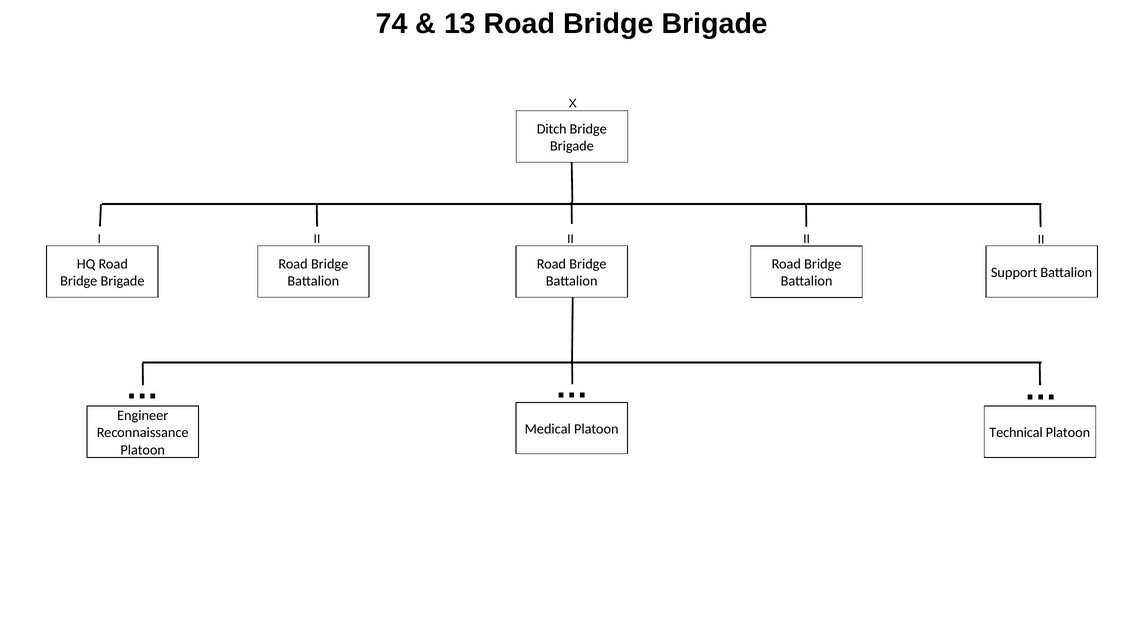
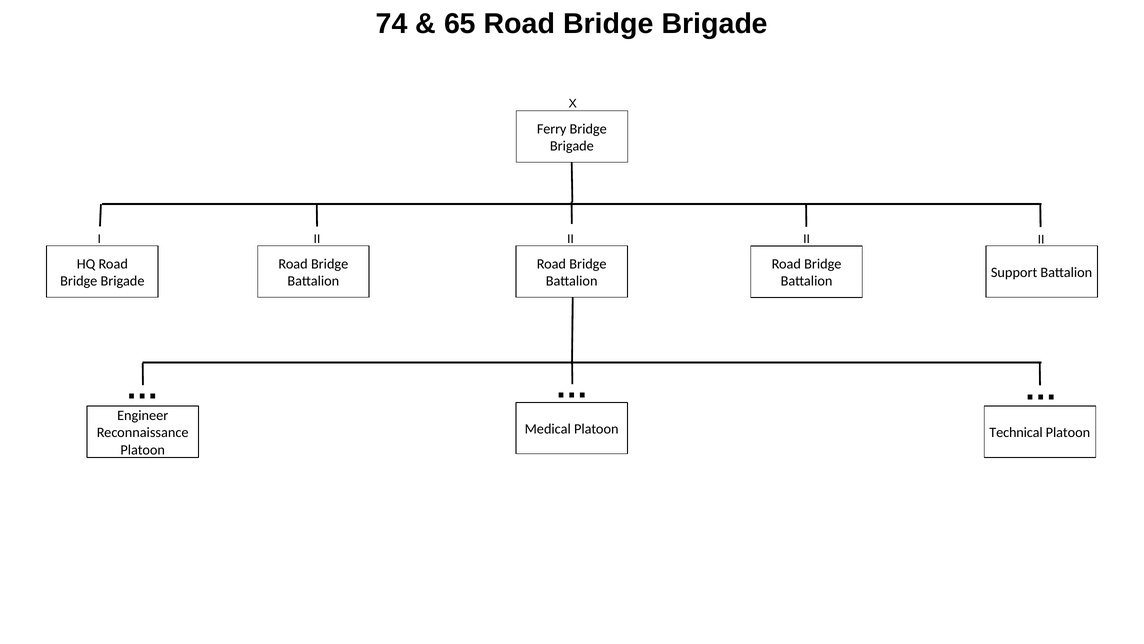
13: 13 -> 65
Ditch: Ditch -> Ferry
